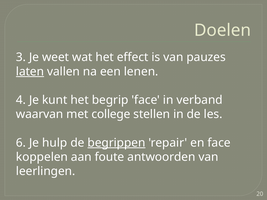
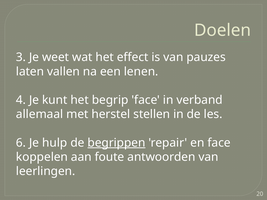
laten underline: present -> none
waarvan: waarvan -> allemaal
college: college -> herstel
